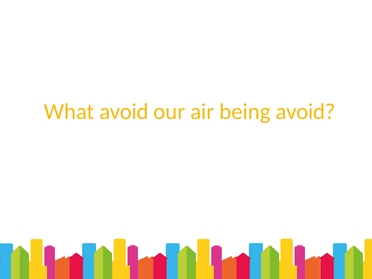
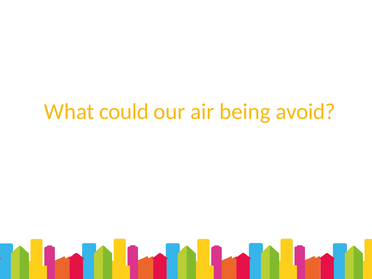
What avoid: avoid -> could
